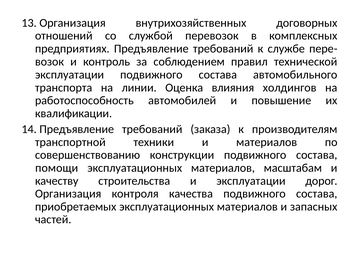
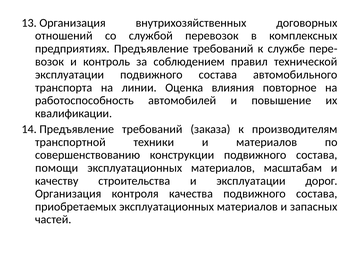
холдингов: холдингов -> повторное
